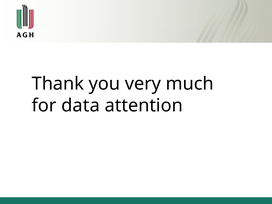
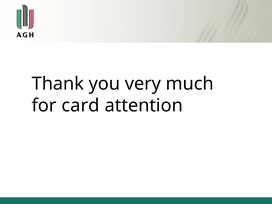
data: data -> card
